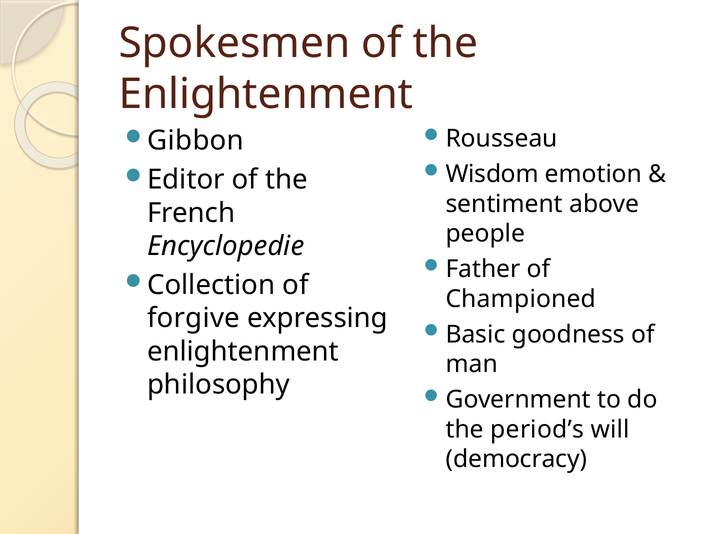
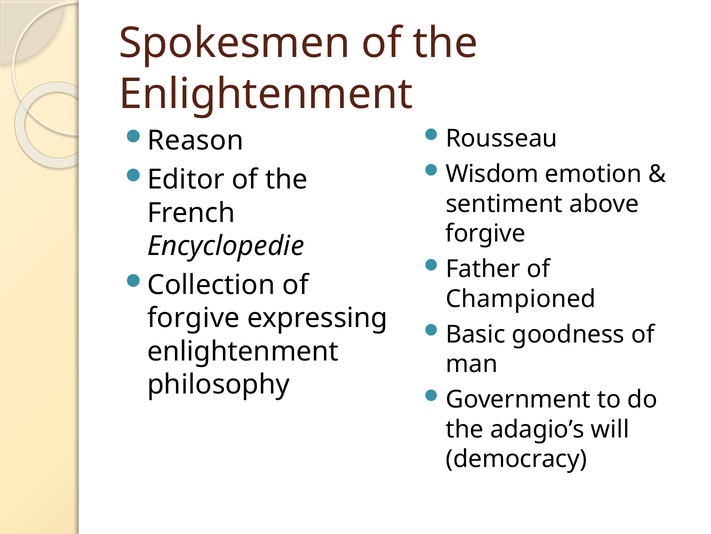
Gibbon: Gibbon -> Reason
people at (485, 233): people -> forgive
period’s: period’s -> adagio’s
